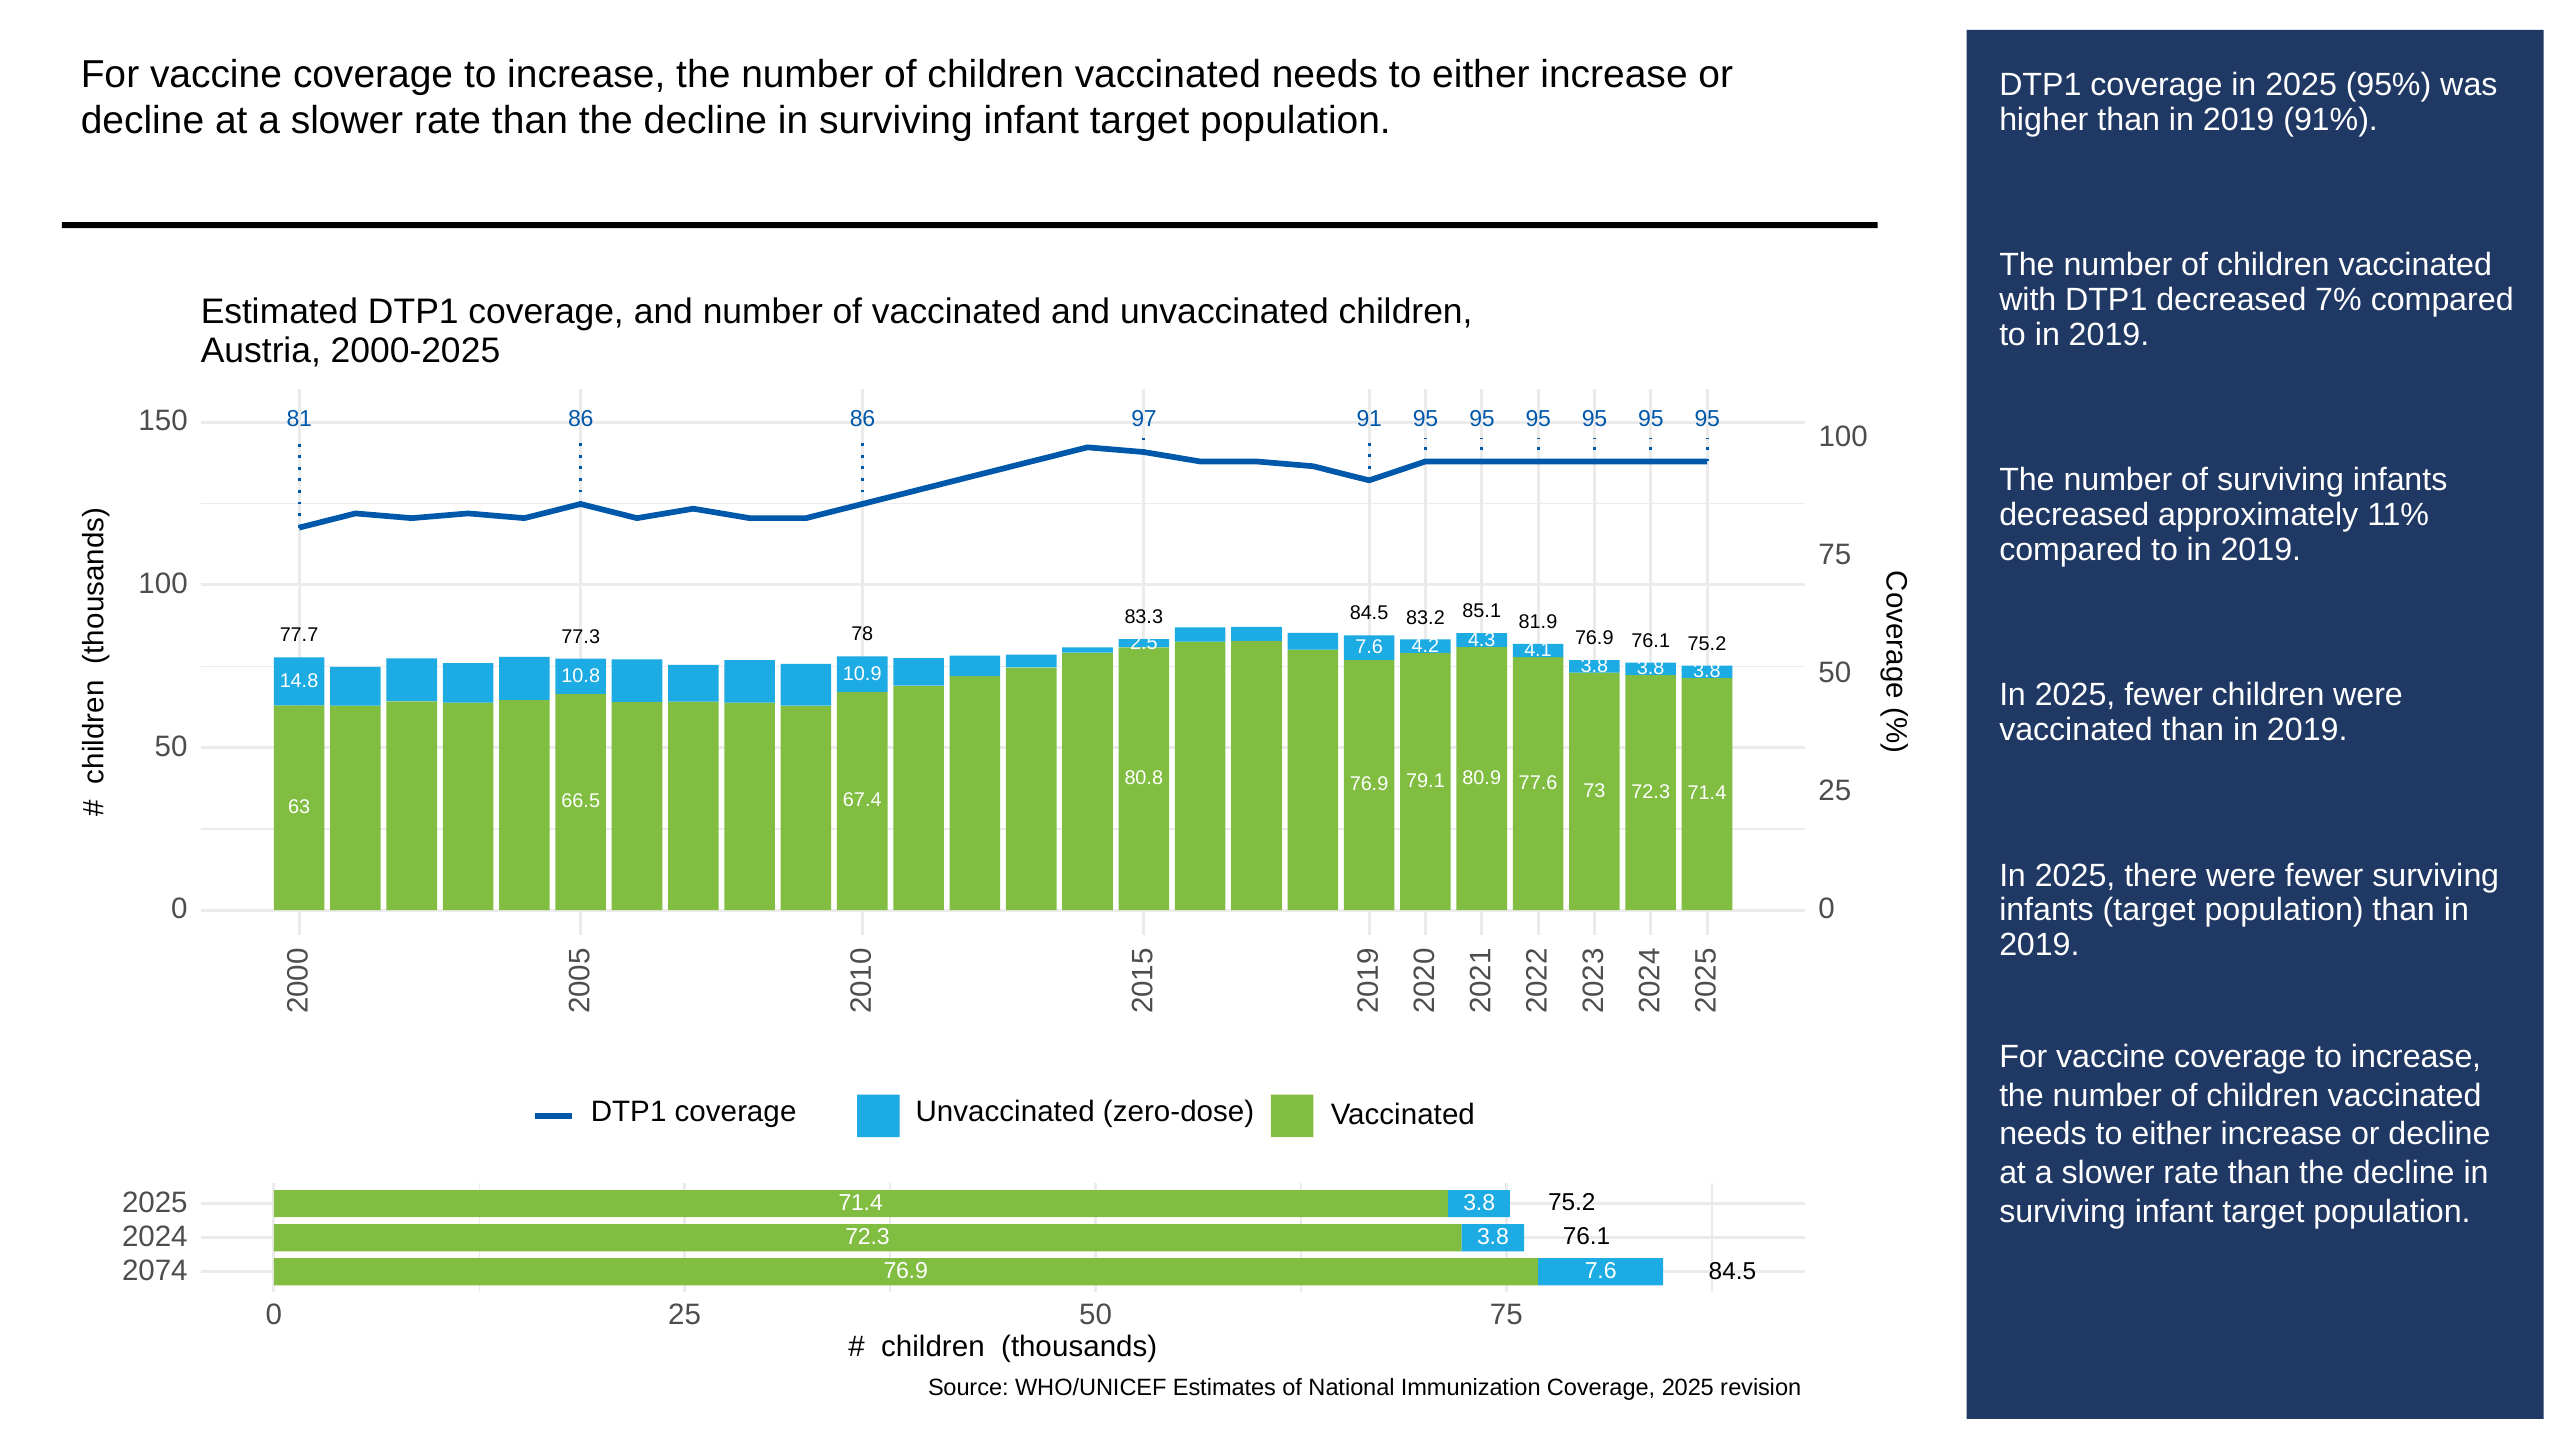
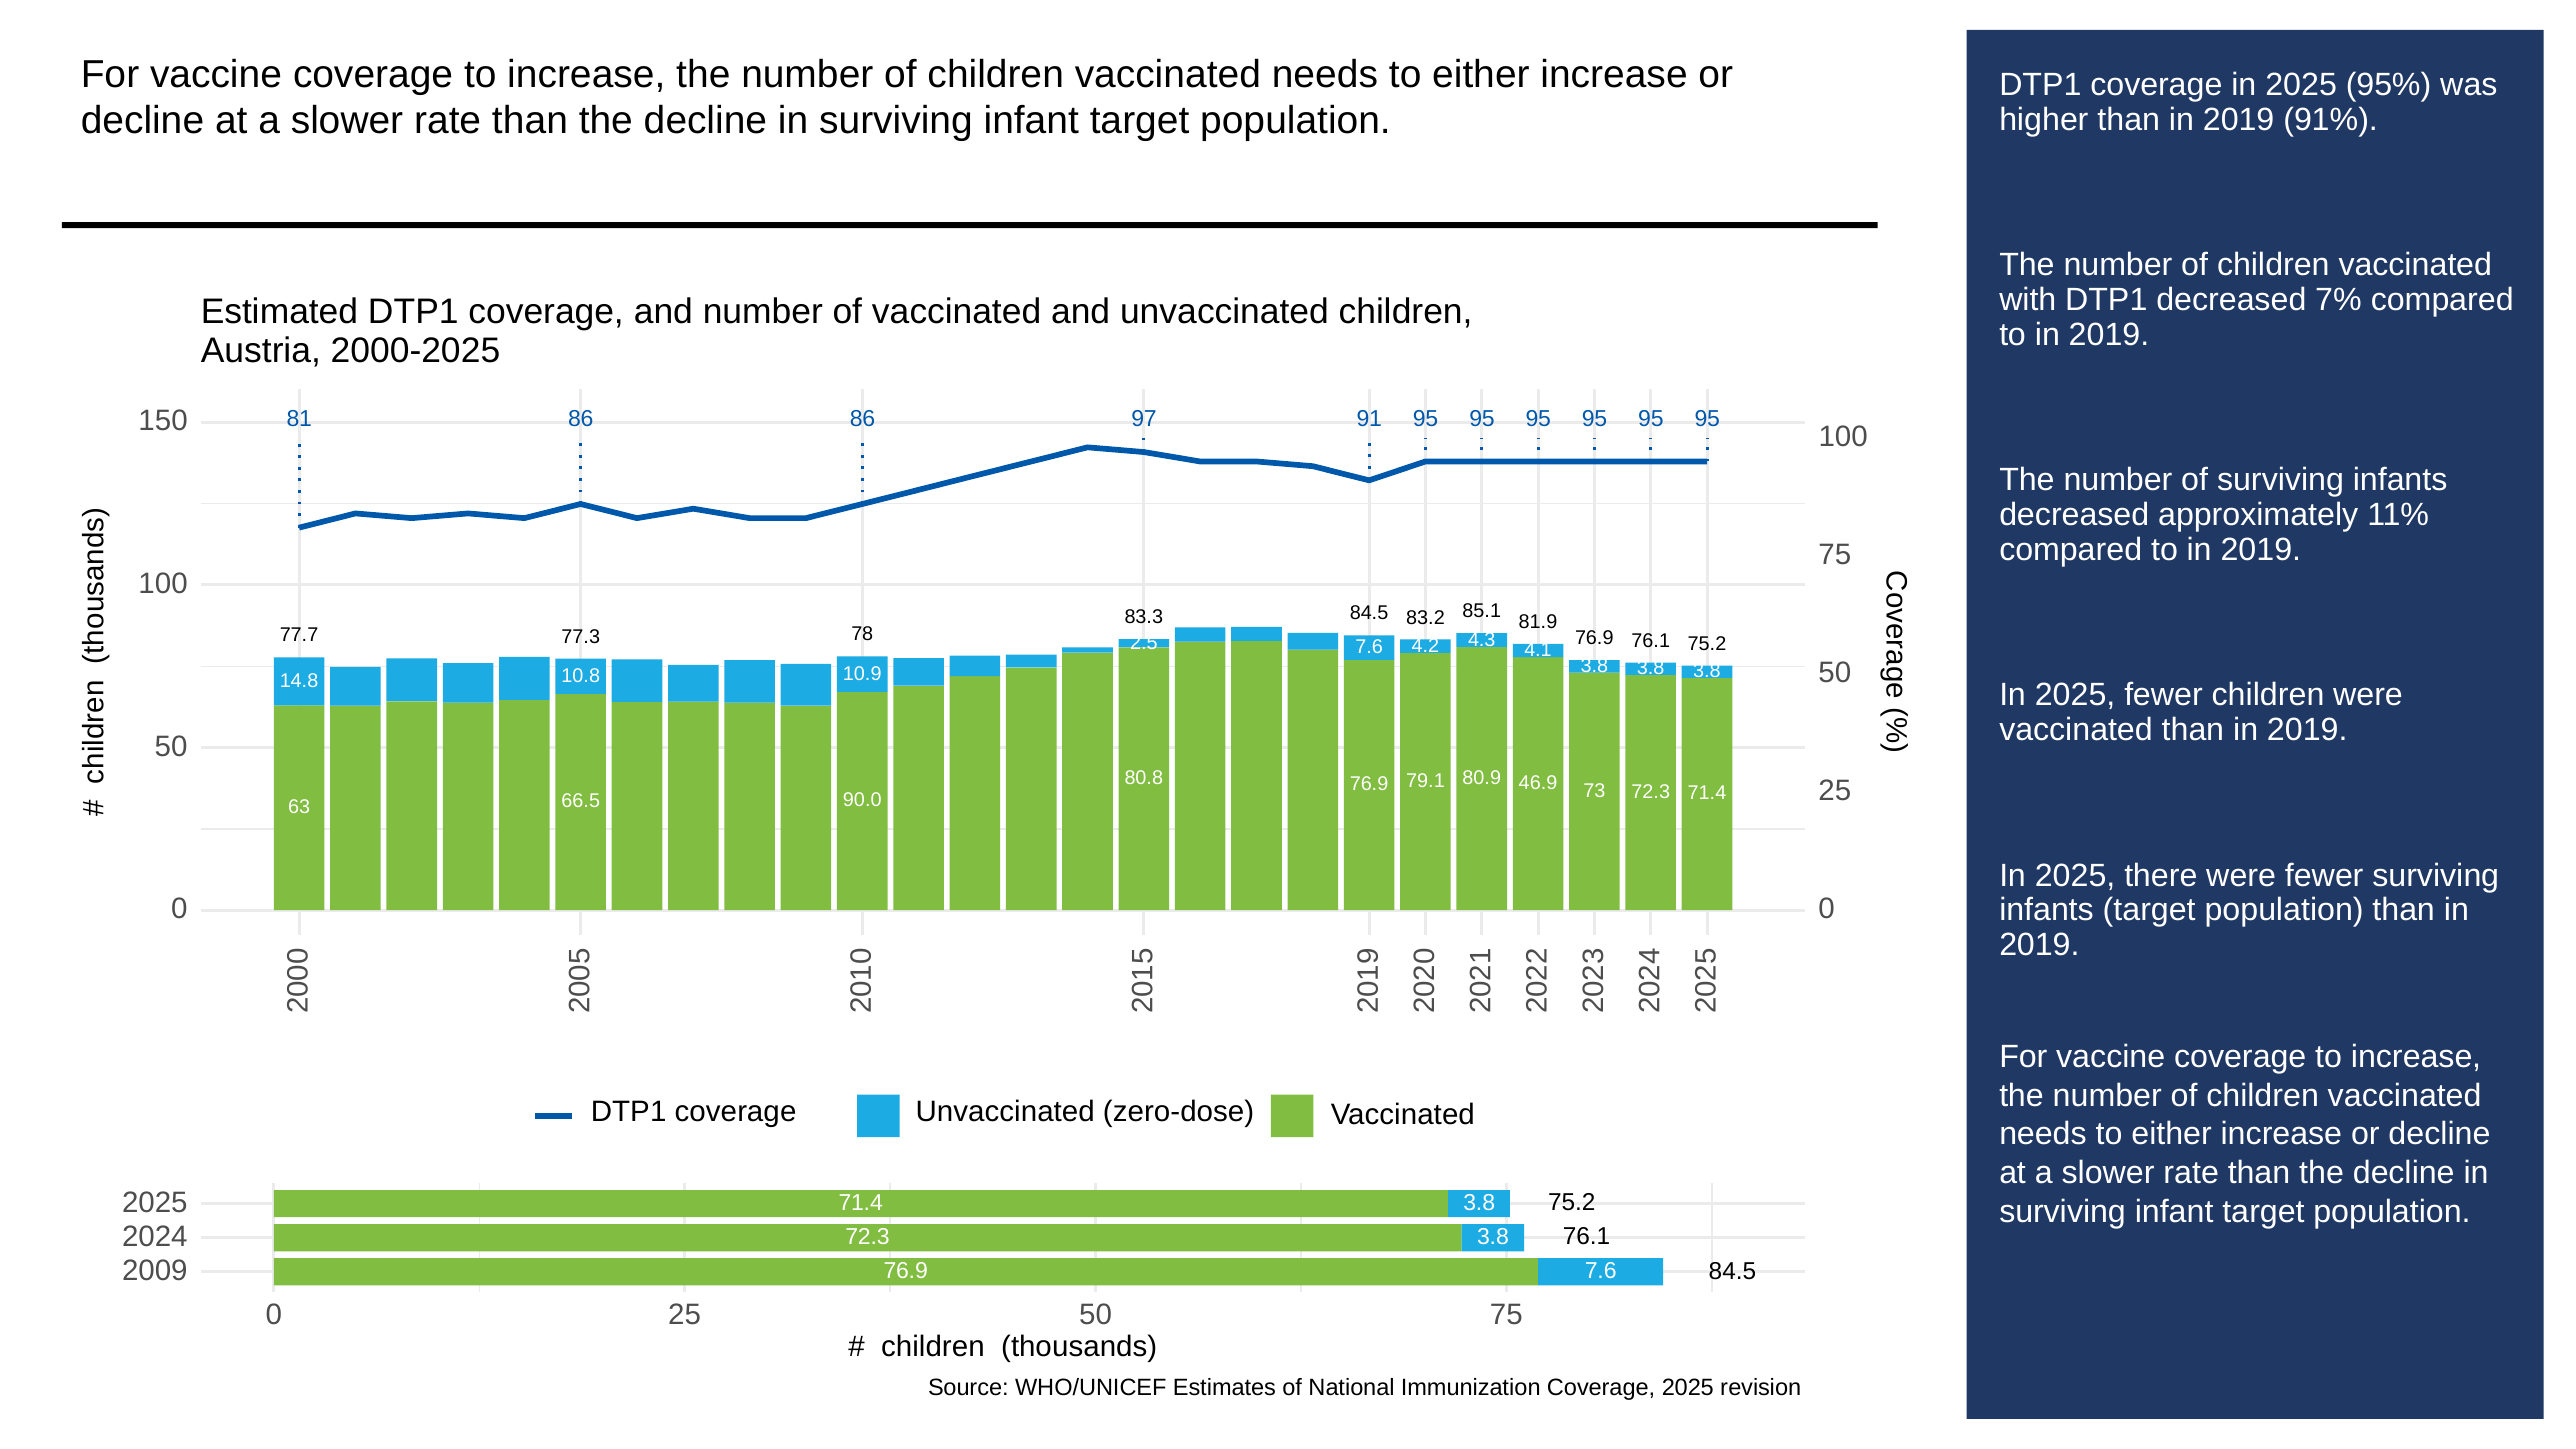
77.6: 77.6 -> 46.9
67.4: 67.4 -> 90.0
2074: 2074 -> 2009
